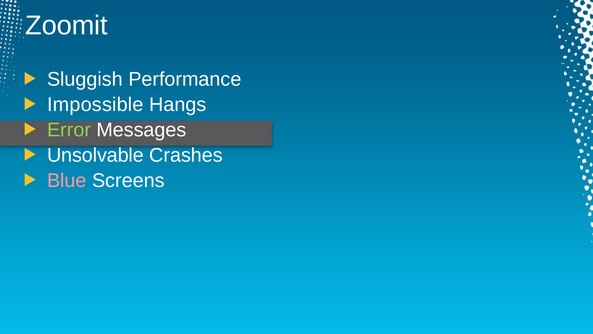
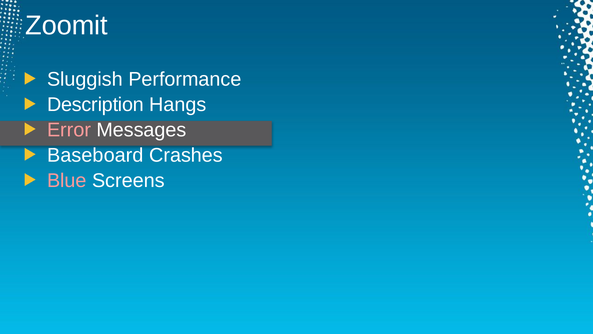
Impossible: Impossible -> Description
Error colour: light green -> pink
Unsolvable: Unsolvable -> Baseboard
